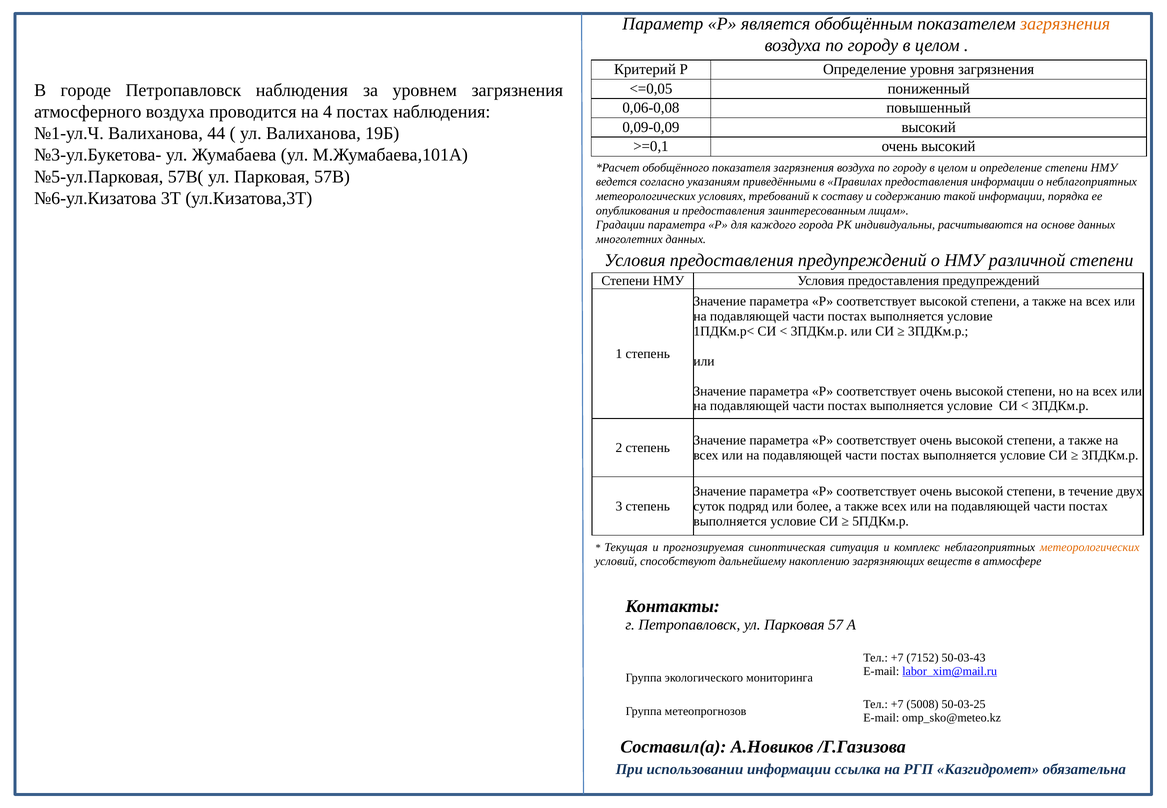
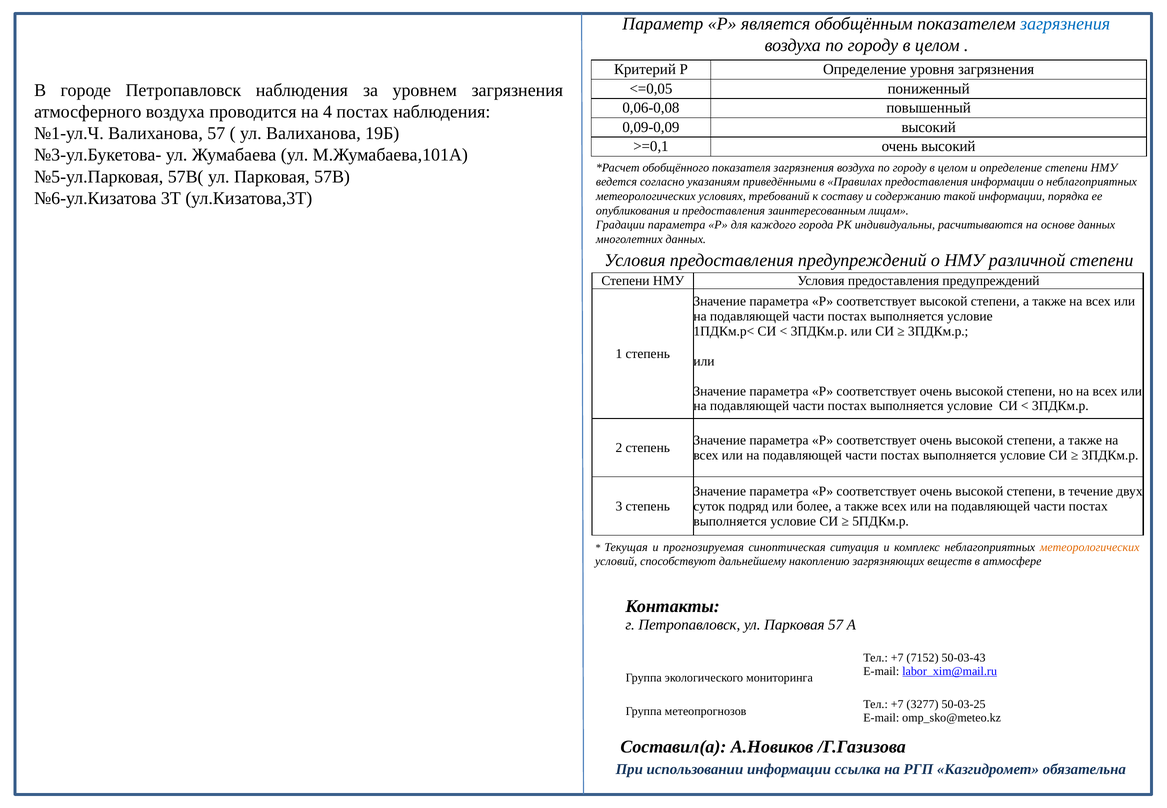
загрязнения at (1065, 24) colour: orange -> blue
Валиханова 44: 44 -> 57
5008: 5008 -> 3277
